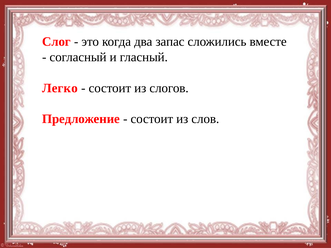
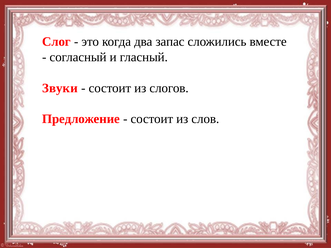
Легко: Легко -> Звуки
